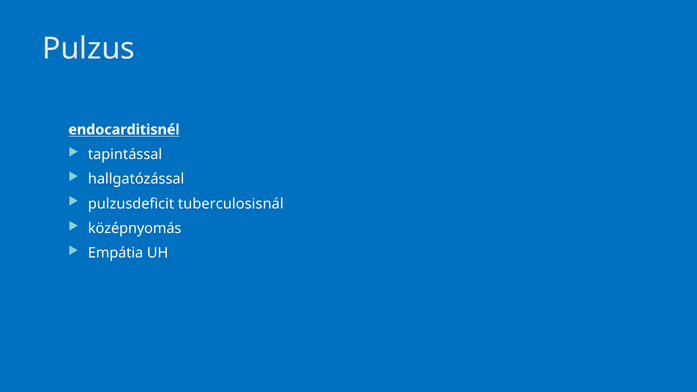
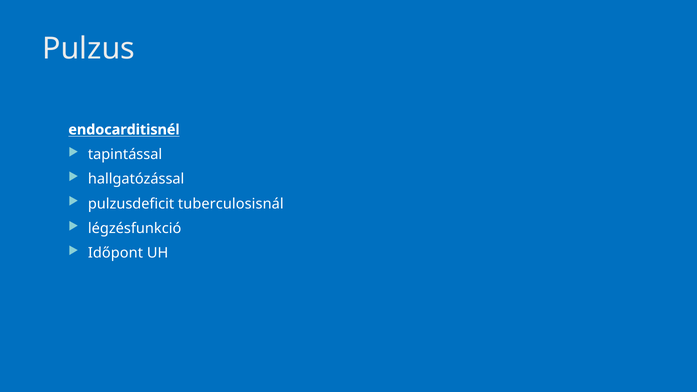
középnyomás: középnyomás -> légzésfunkció
Empátia: Empátia -> Időpont
